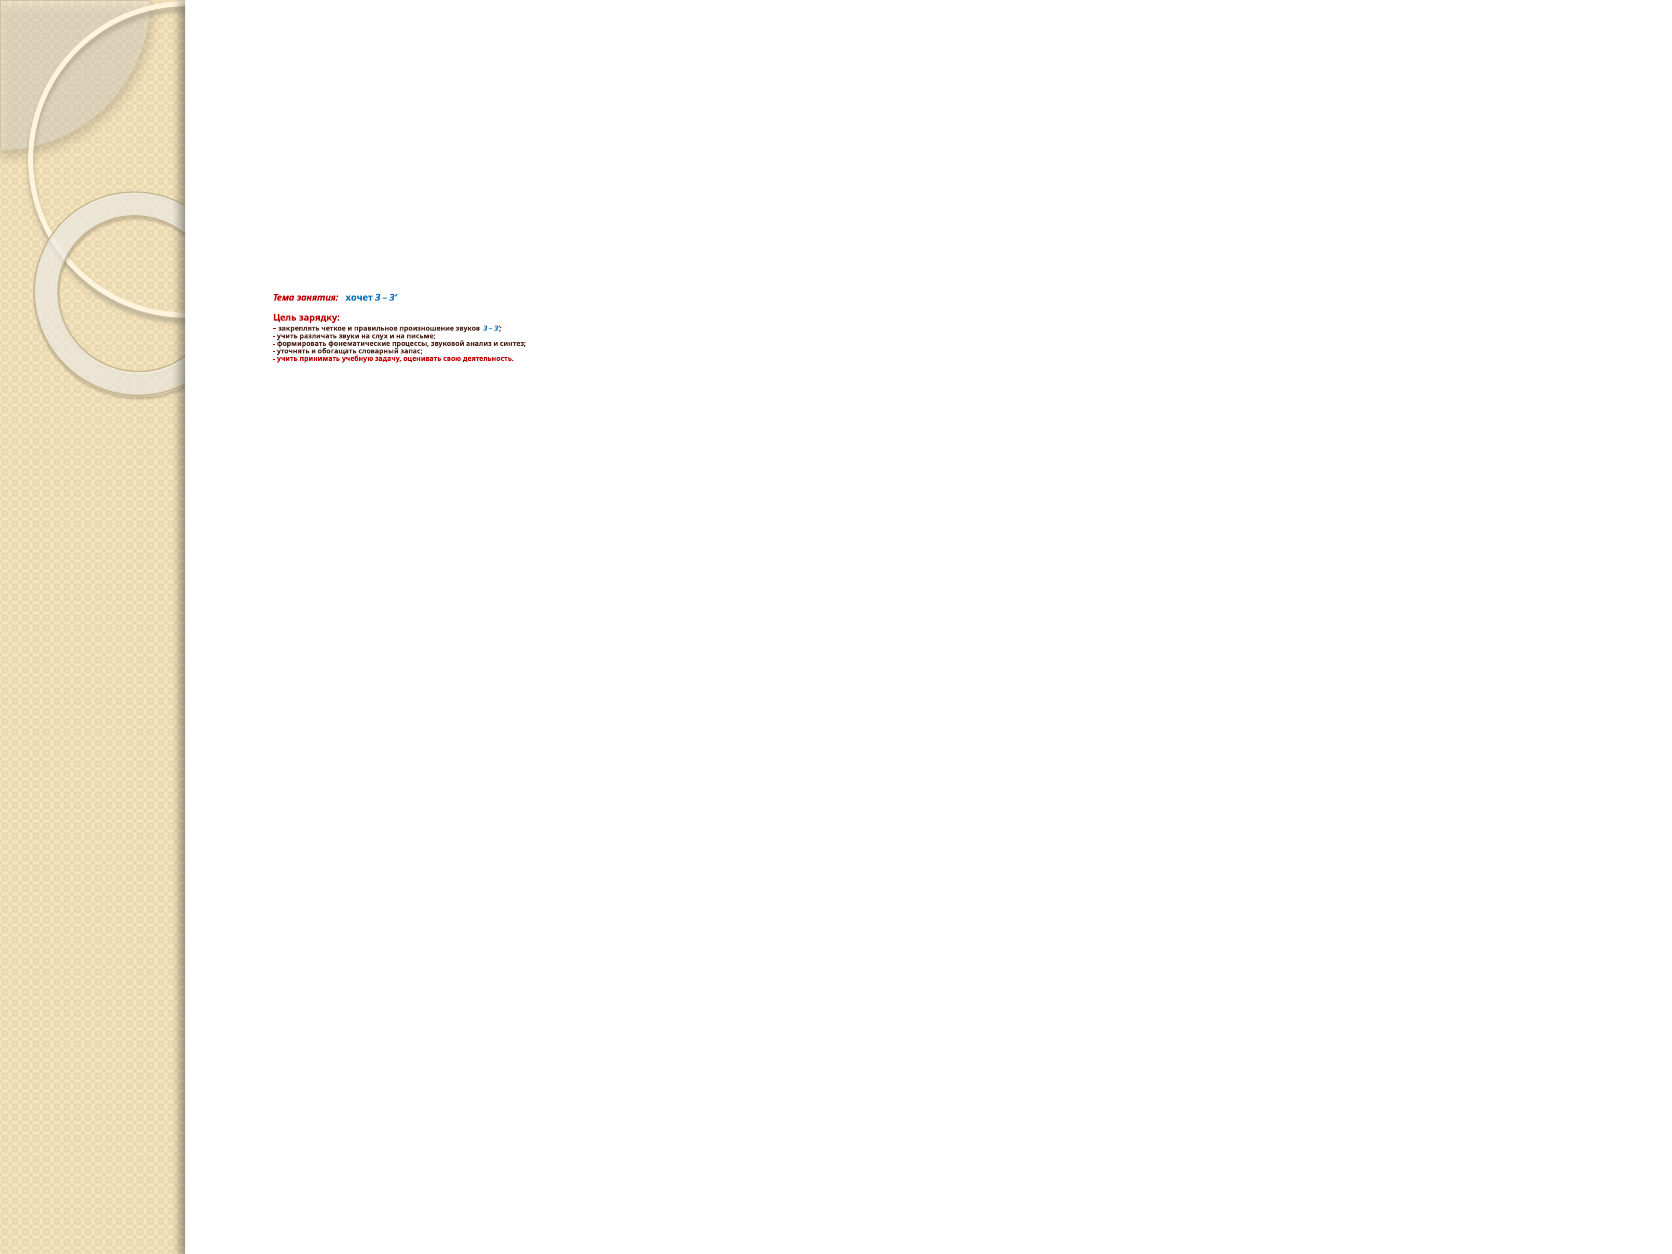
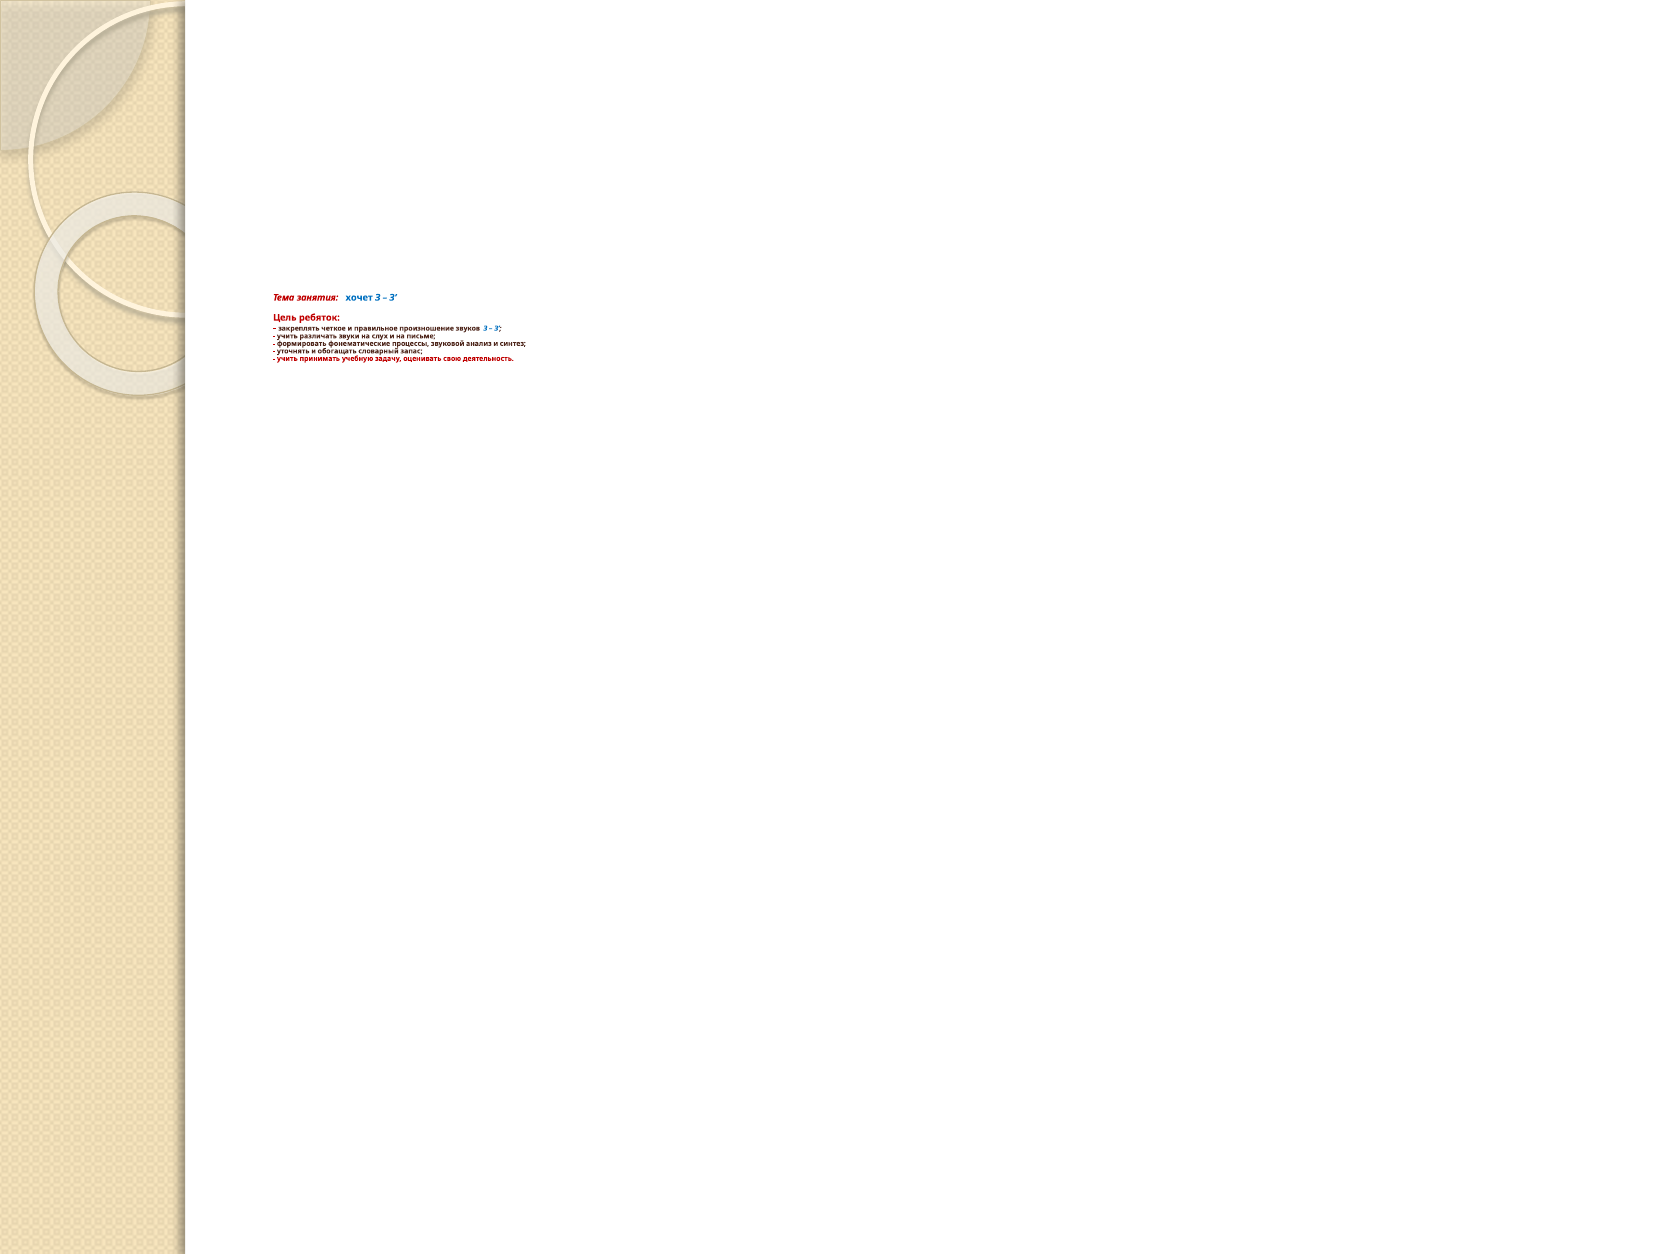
зарядку: зарядку -> ребяток
